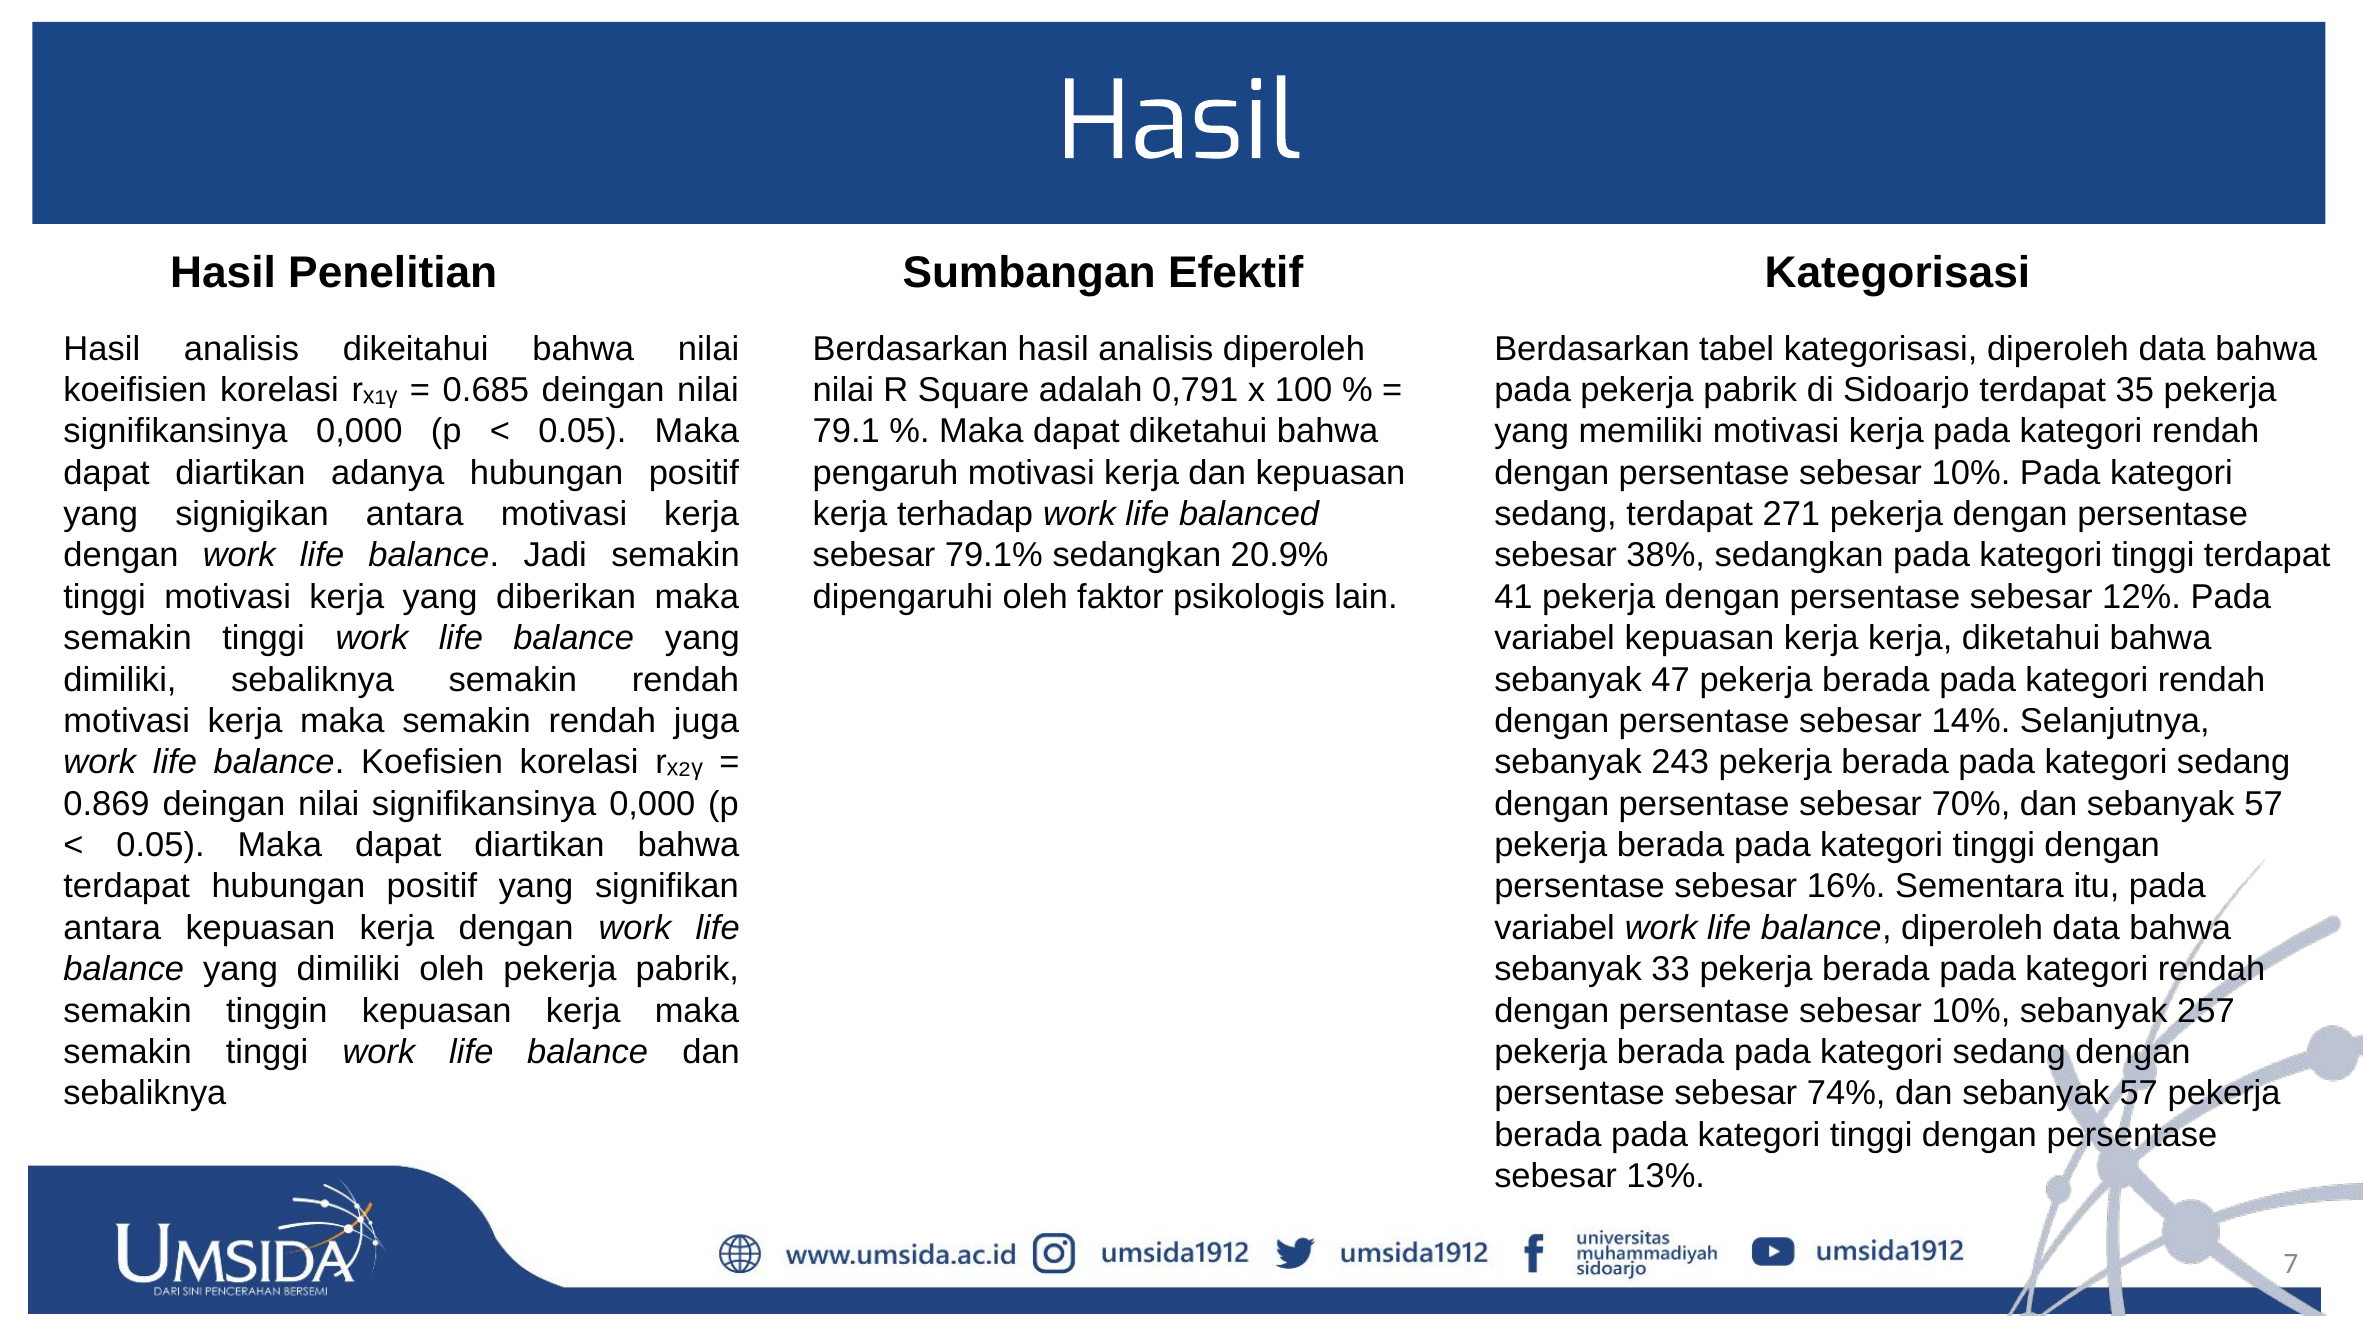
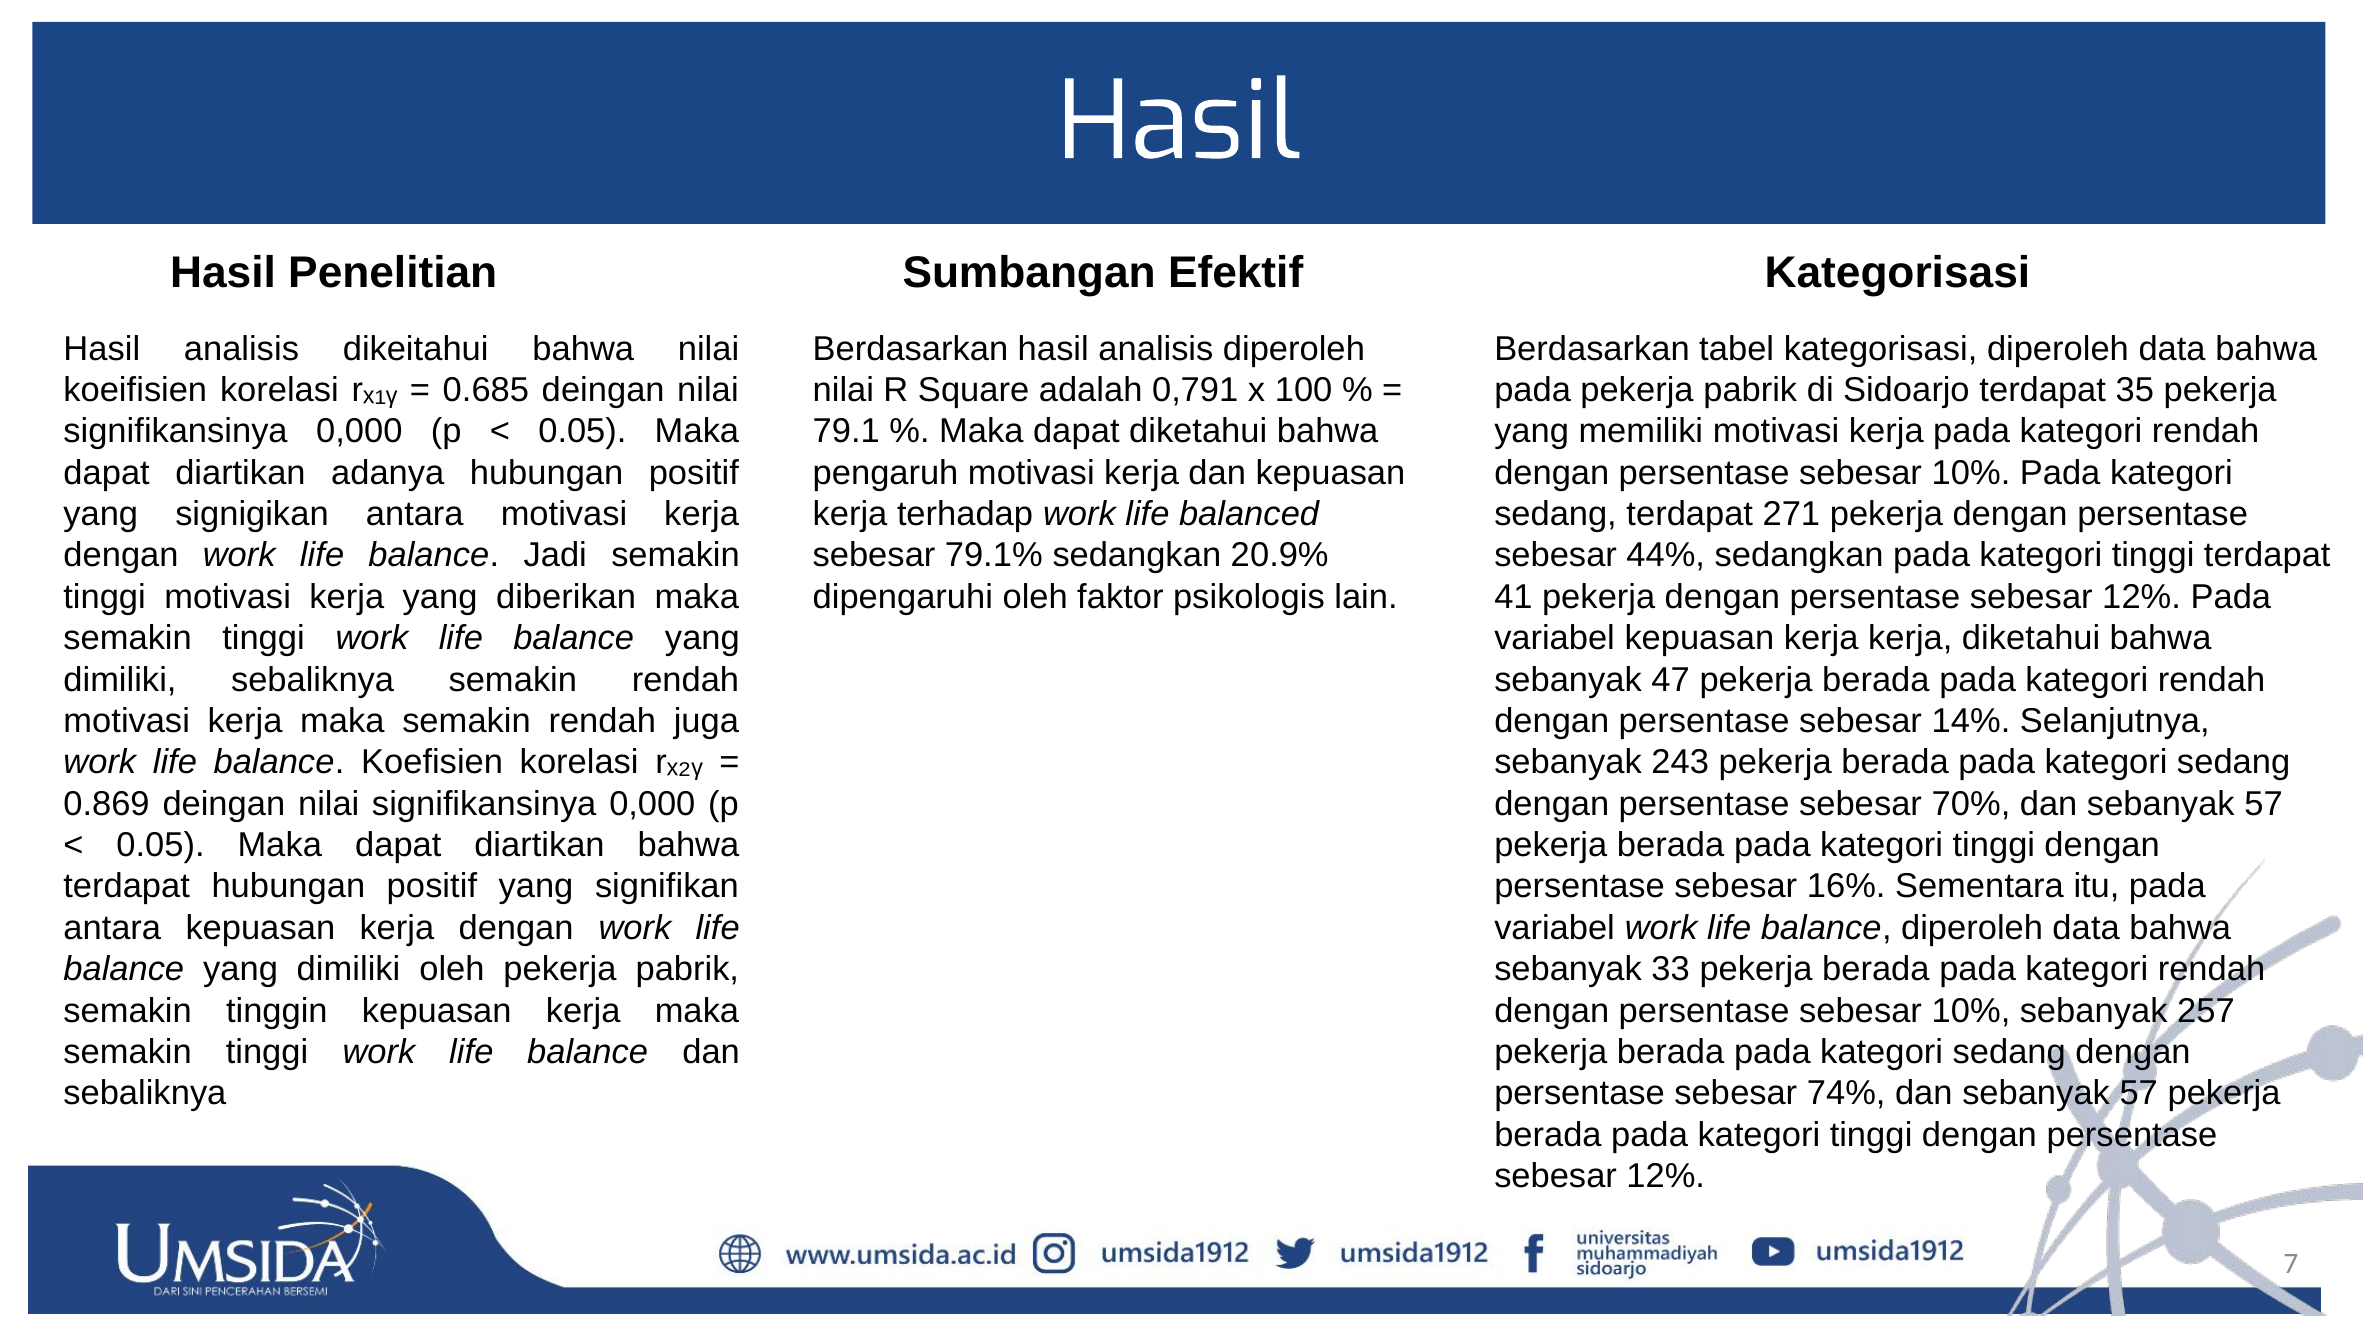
38%: 38% -> 44%
13% at (1666, 1176): 13% -> 12%
